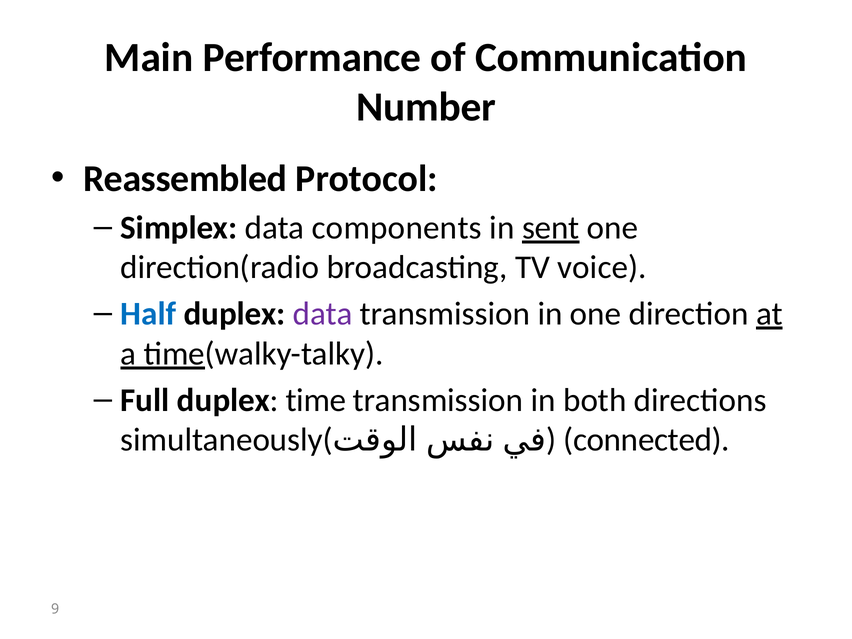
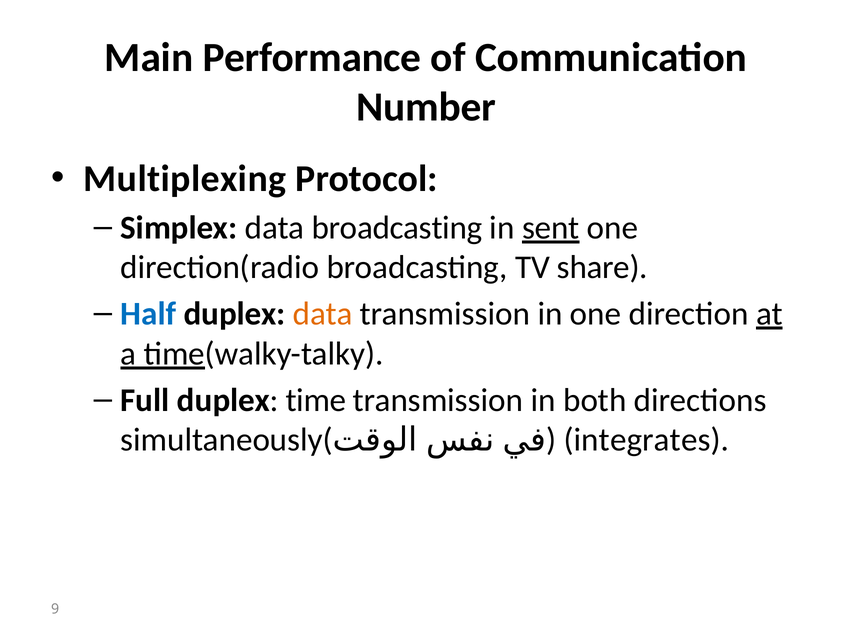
Reassembled: Reassembled -> Multiplexing
data components: components -> broadcasting
voice: voice -> share
data at (323, 314) colour: purple -> orange
connected: connected -> integrates
